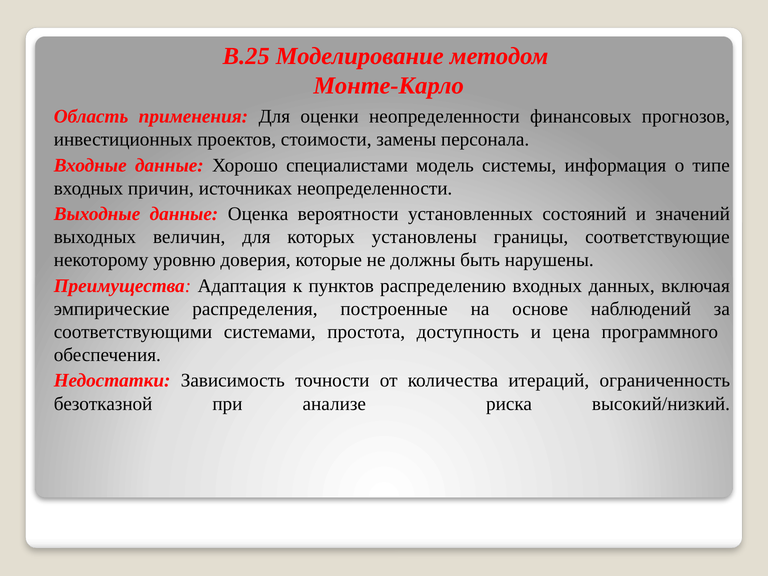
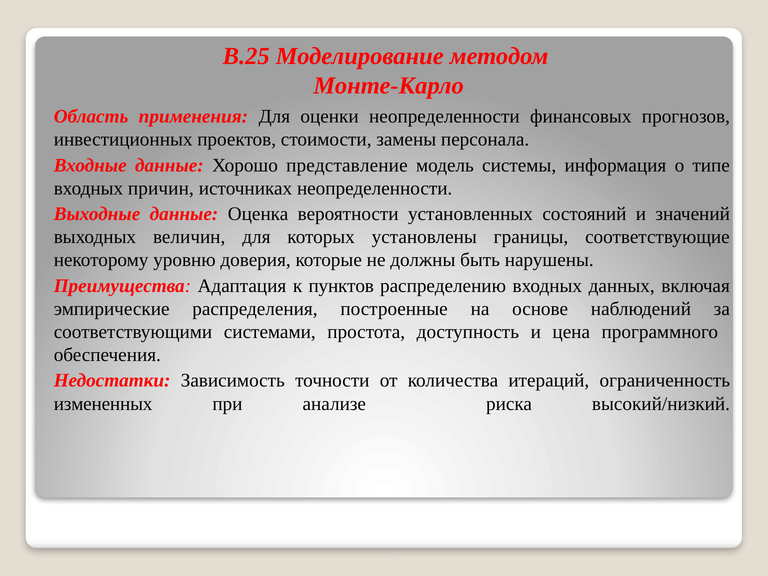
специалистами: специалистами -> представление
безотказной: безотказной -> измененных
